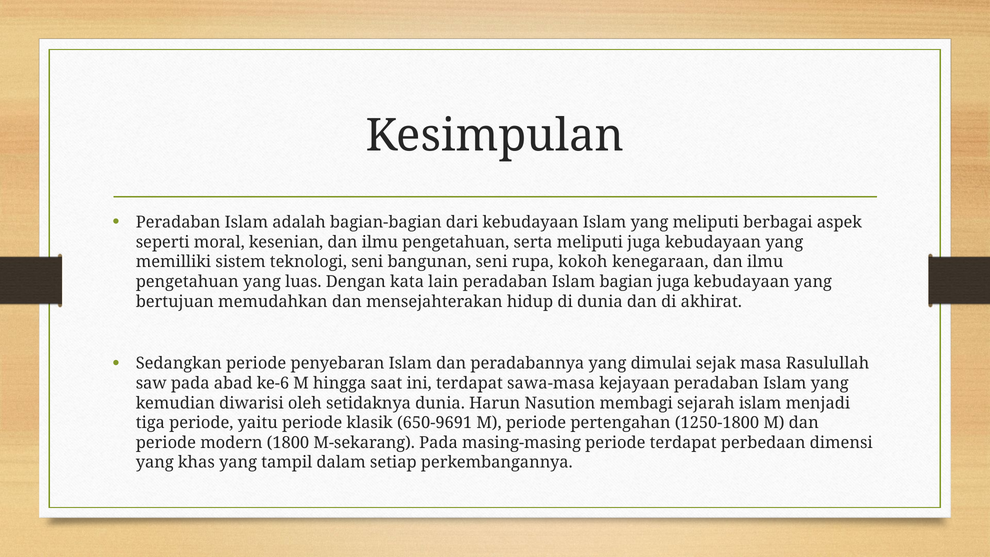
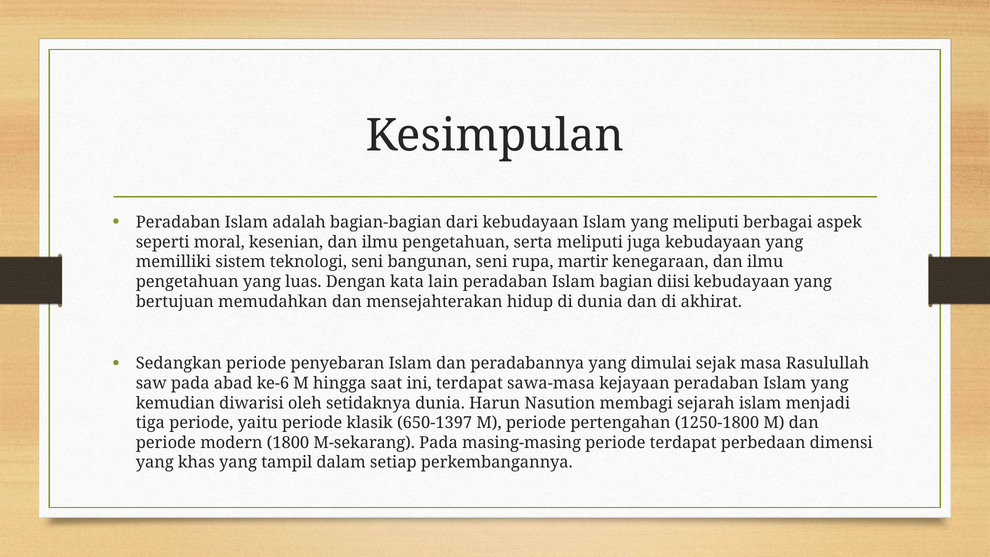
kokoh: kokoh -> martir
bagian juga: juga -> diisi
650-9691: 650-9691 -> 650-1397
